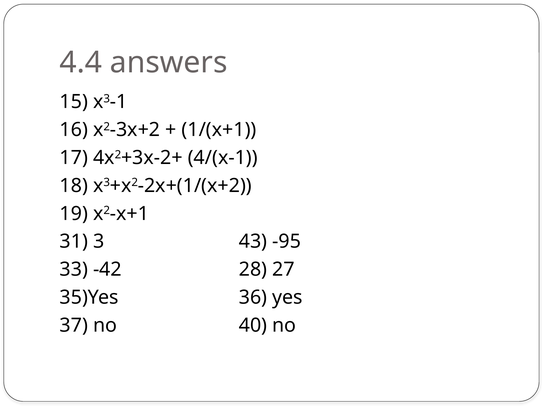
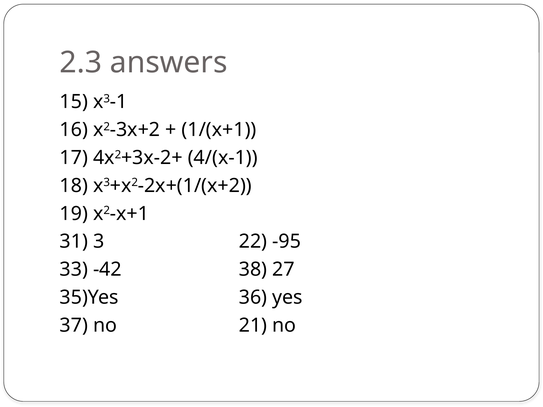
4.4: 4.4 -> 2.3
43: 43 -> 22
28: 28 -> 38
40: 40 -> 21
